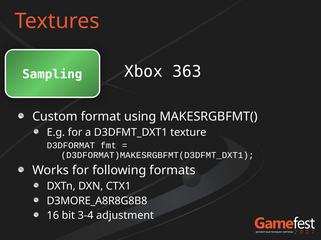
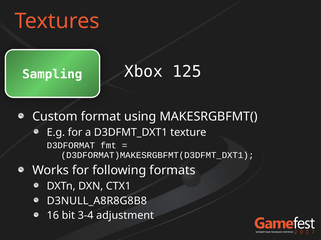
363: 363 -> 125
D3MORE_A8R8G8B8: D3MORE_A8R8G8B8 -> D3NULL_A8R8G8B8
